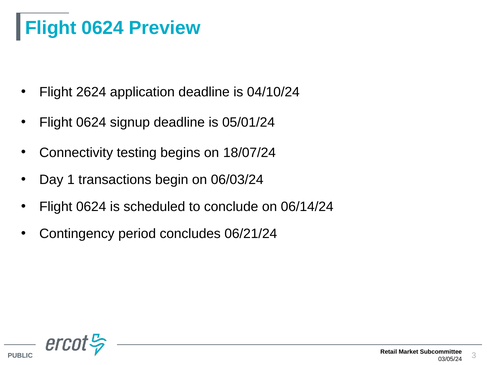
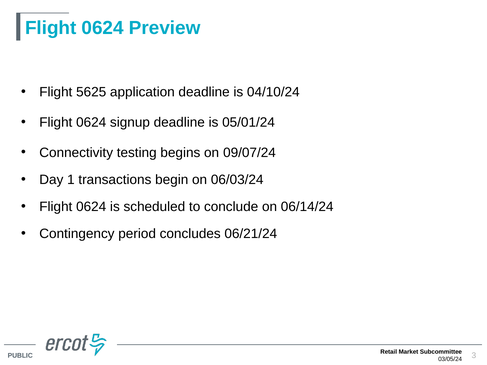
2624: 2624 -> 5625
18/07/24: 18/07/24 -> 09/07/24
